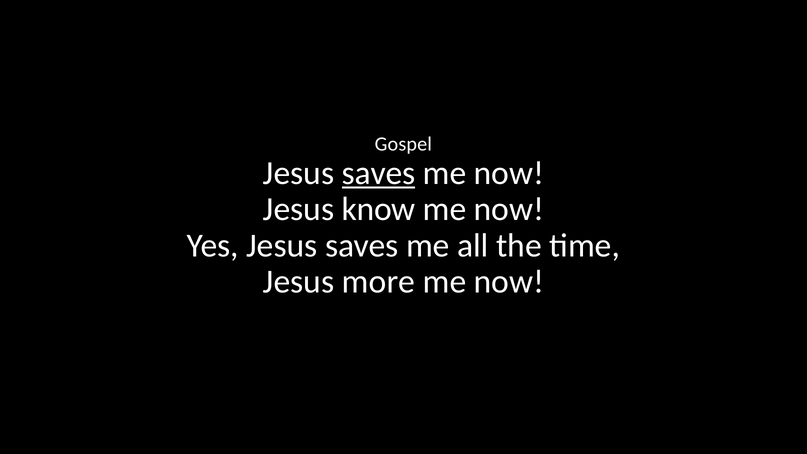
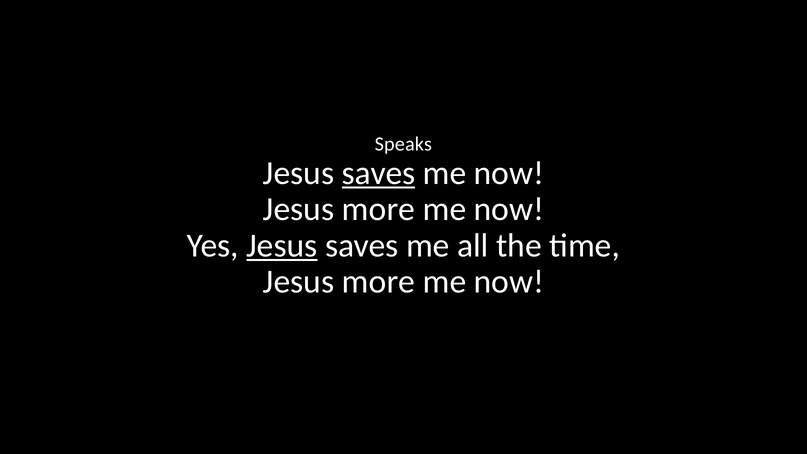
Gospel: Gospel -> Speaks
know at (379, 209): know -> more
Jesus at (282, 246) underline: none -> present
